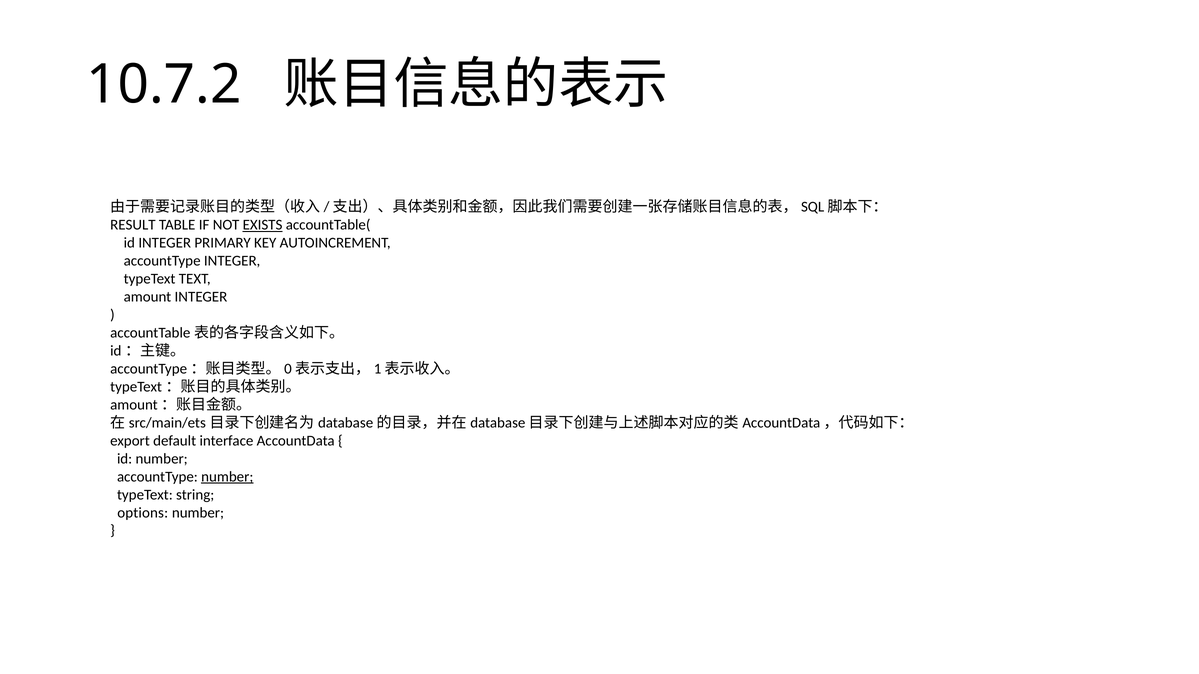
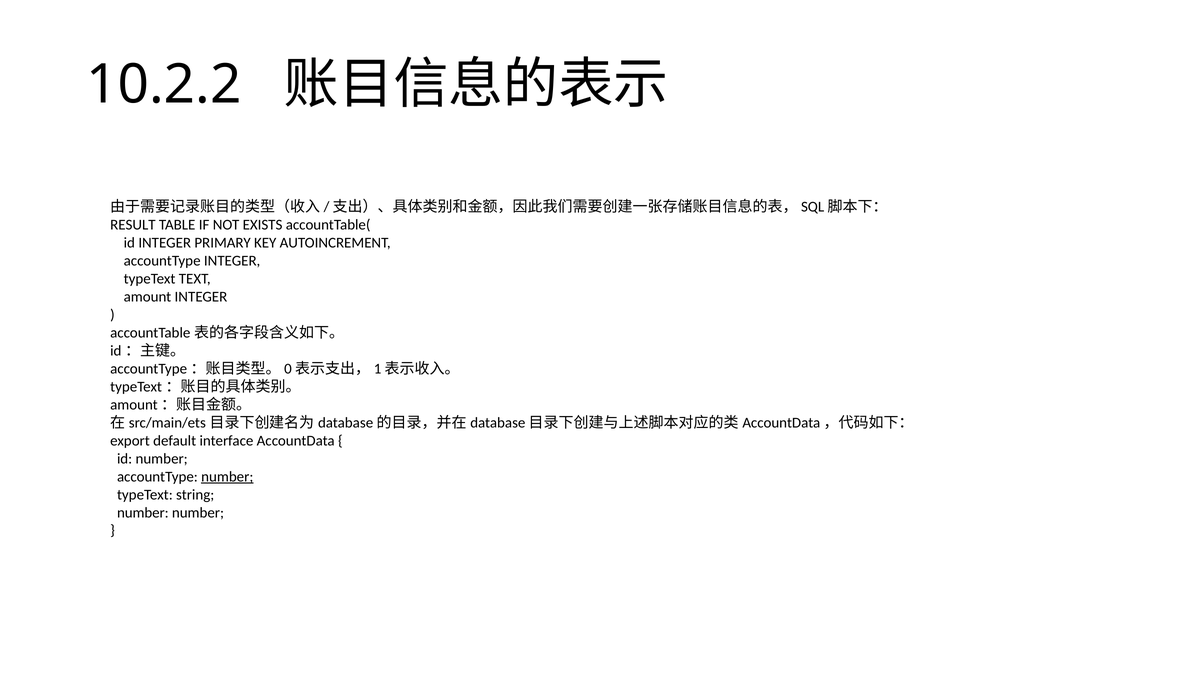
10.7.2: 10.7.2 -> 10.2.2
EXISTS underline: present -> none
options at (143, 513): options -> number
